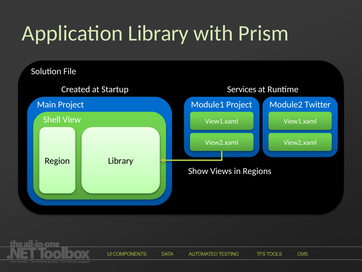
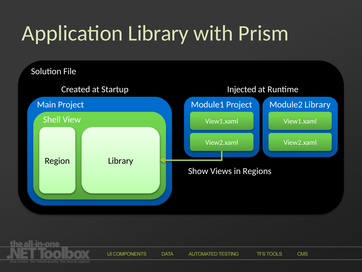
Services: Services -> Injected
Module2 Twitter: Twitter -> Library
